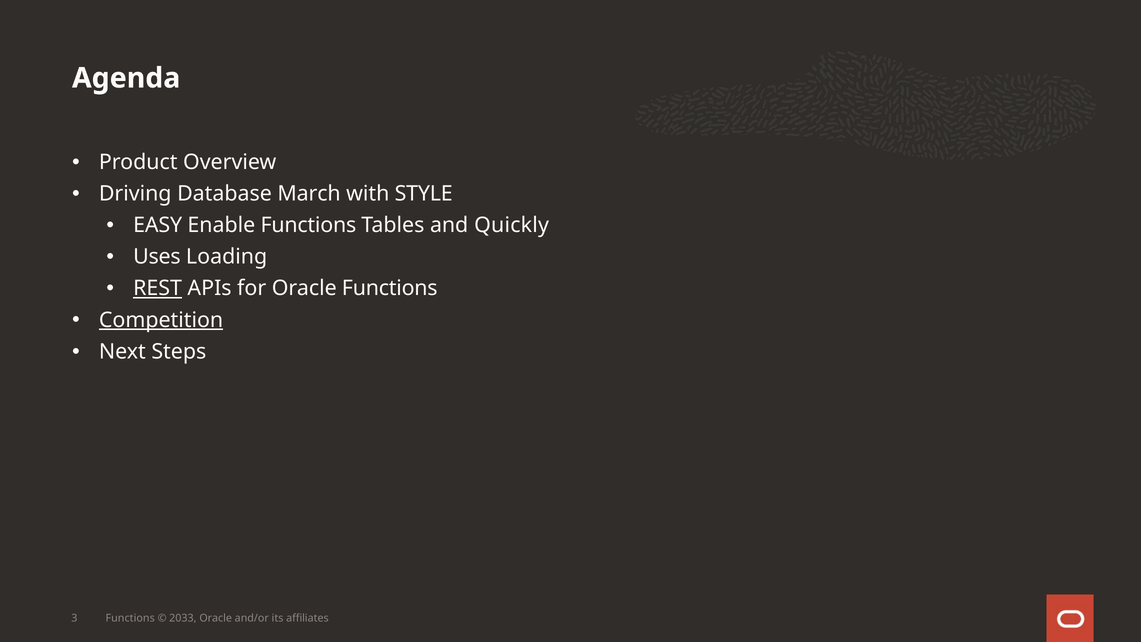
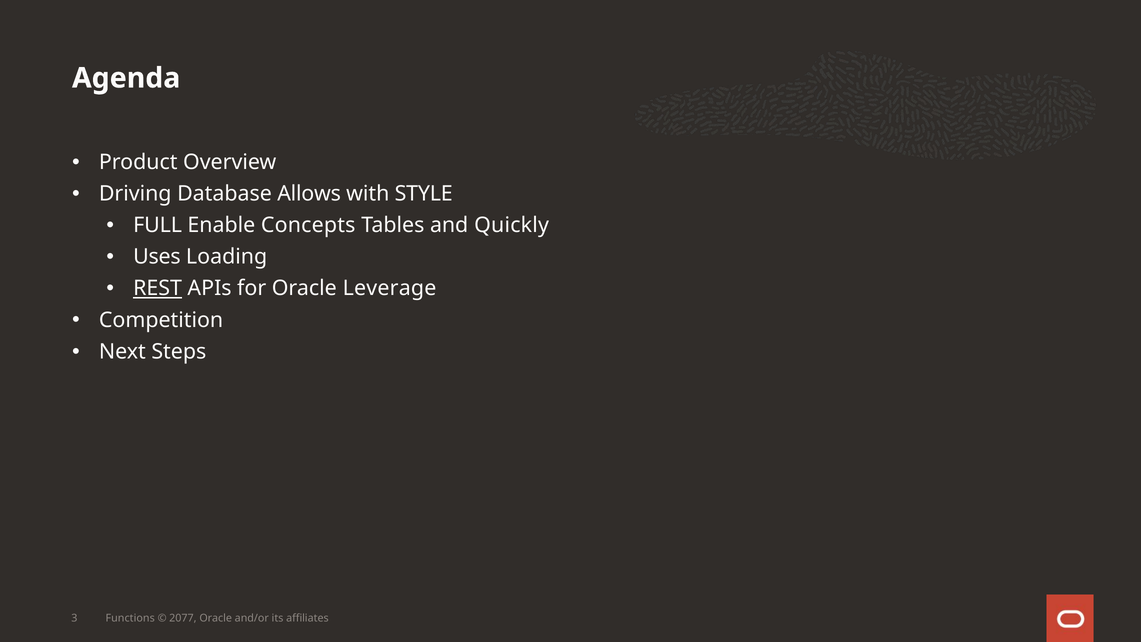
March: March -> Allows
EASY: EASY -> FULL
Enable Functions: Functions -> Concepts
Oracle Functions: Functions -> Leverage
Competition underline: present -> none
2033: 2033 -> 2077
